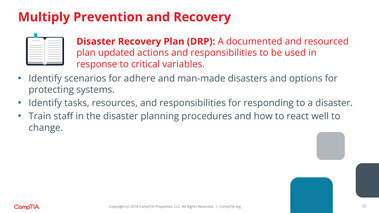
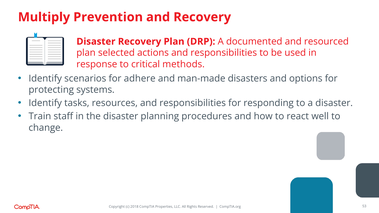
updated: updated -> selected
variables: variables -> methods
